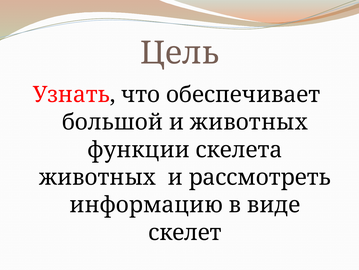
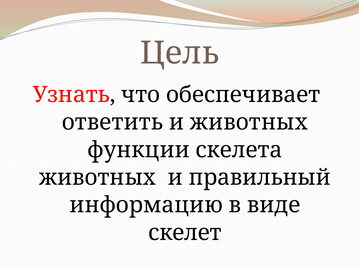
большой: большой -> ответить
рассмотреть: рассмотреть -> правильный
